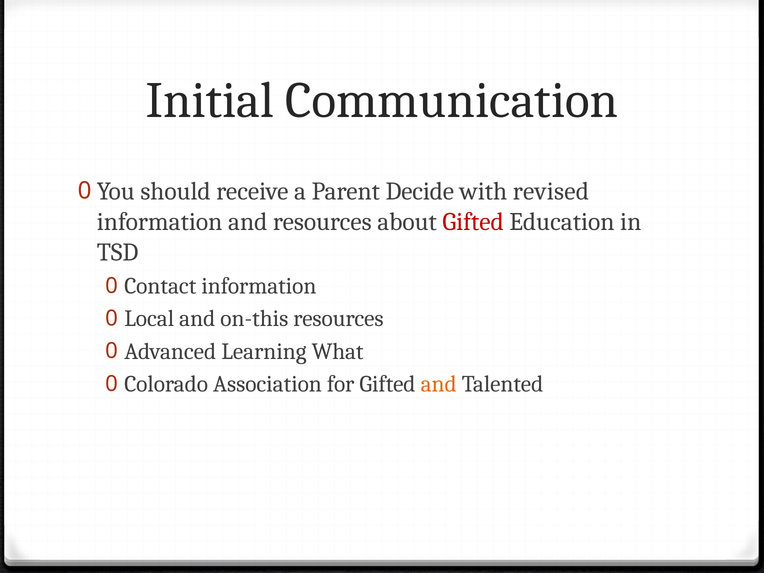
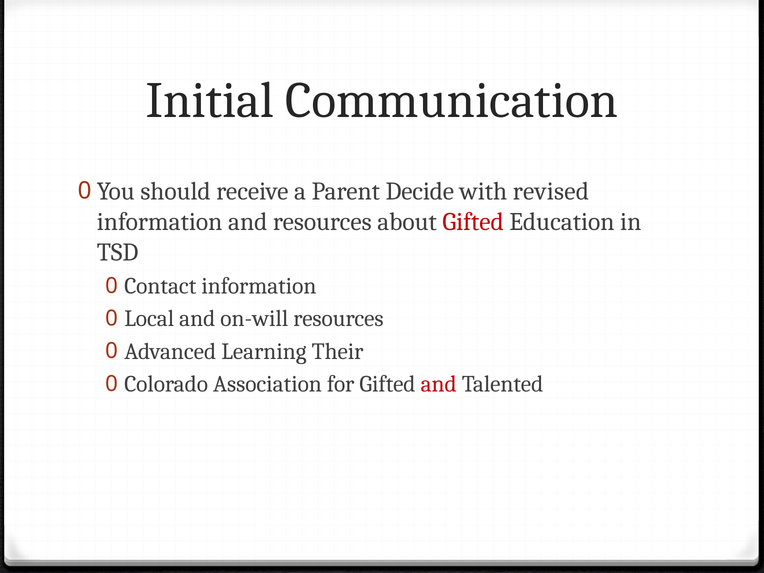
on-this: on-this -> on-will
What: What -> Their
and at (439, 384) colour: orange -> red
